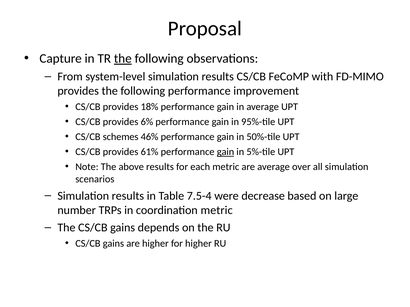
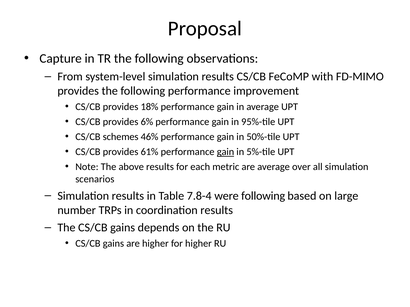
the at (123, 59) underline: present -> none
7.5-4: 7.5-4 -> 7.8-4
were decrease: decrease -> following
coordination metric: metric -> results
